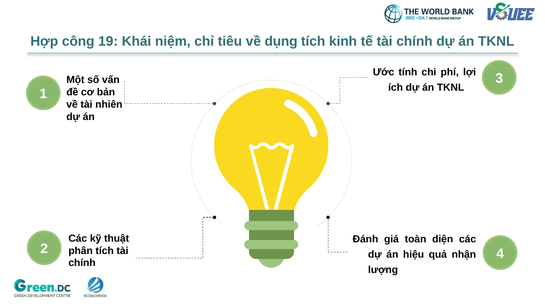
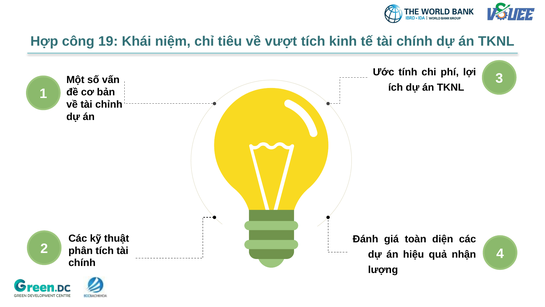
dụng: dụng -> vượt
nhiên: nhiên -> chỉnh
